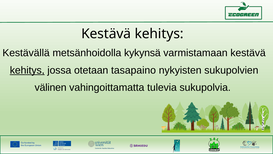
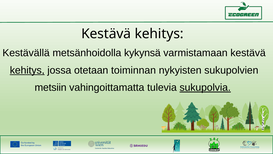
tasapaino: tasapaino -> toiminnan
välinen: välinen -> metsiin
sukupolvia underline: none -> present
